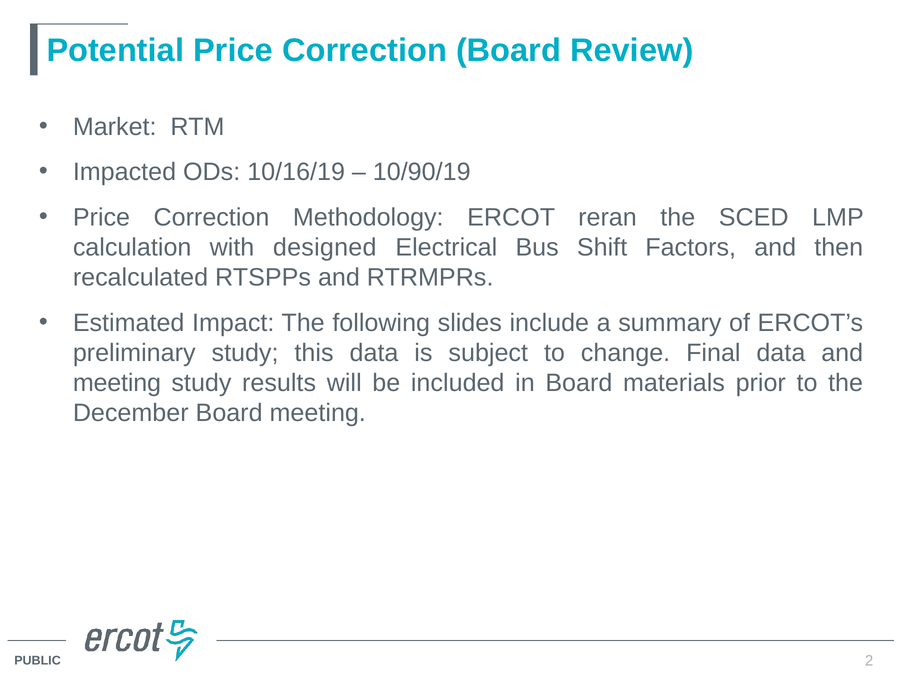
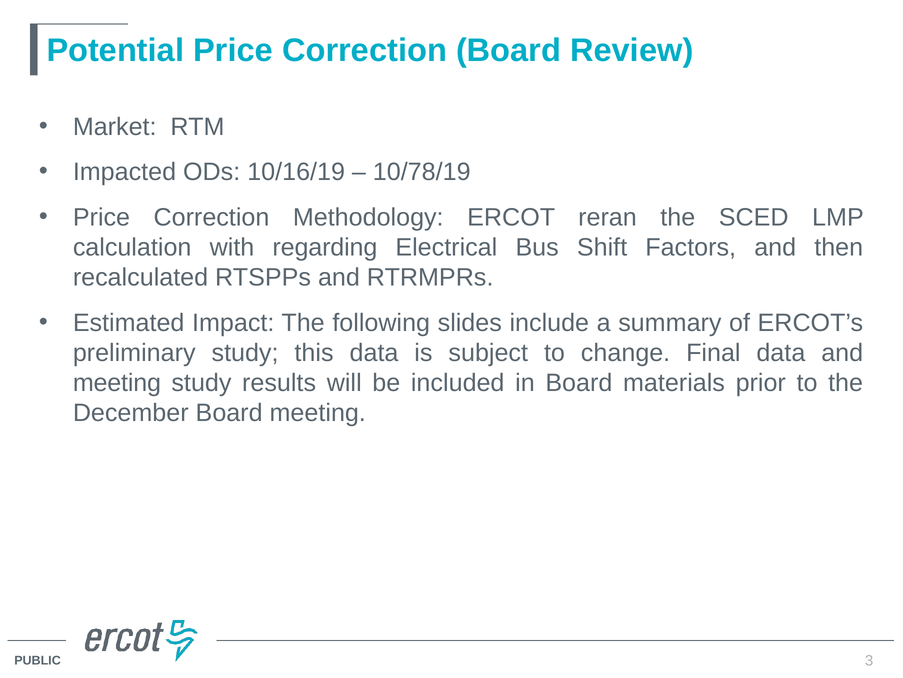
10/90/19: 10/90/19 -> 10/78/19
designed: designed -> regarding
2: 2 -> 3
